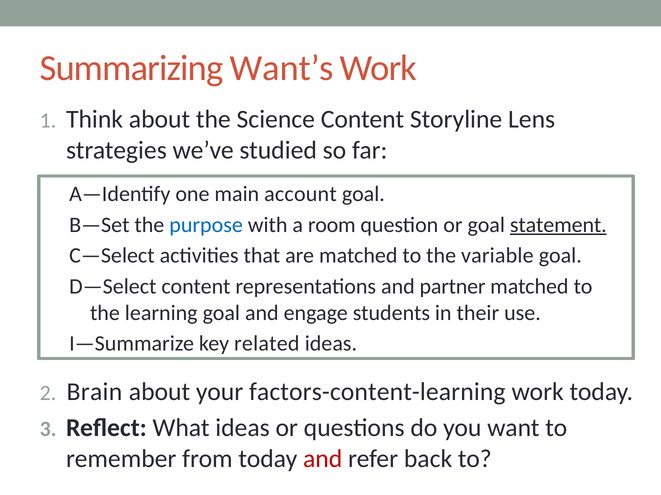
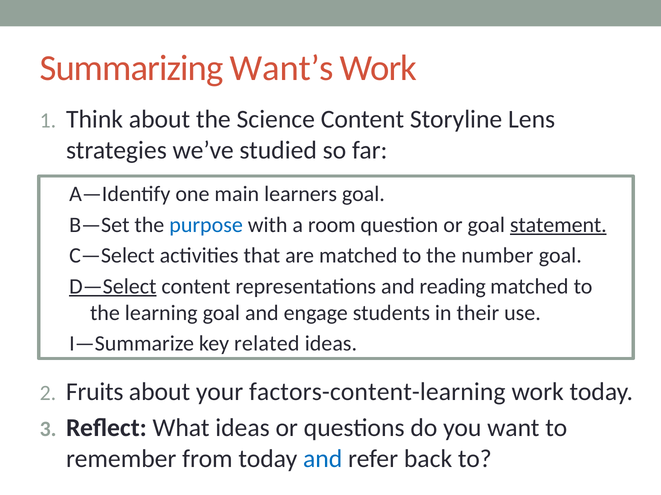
account: account -> learners
variable: variable -> number
D—Select underline: none -> present
partner: partner -> reading
Brain: Brain -> Fruits
and at (323, 459) colour: red -> blue
